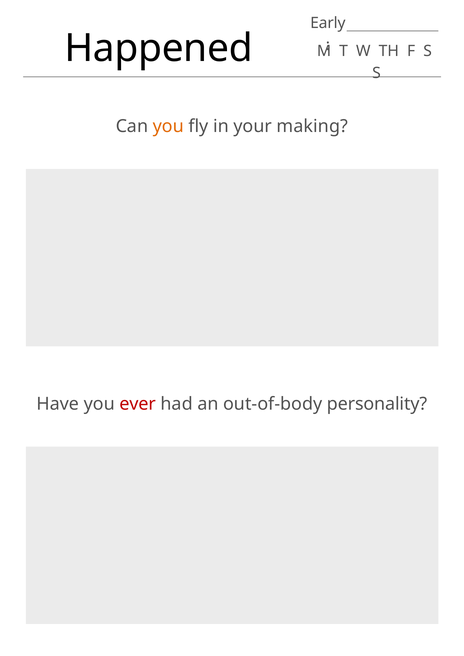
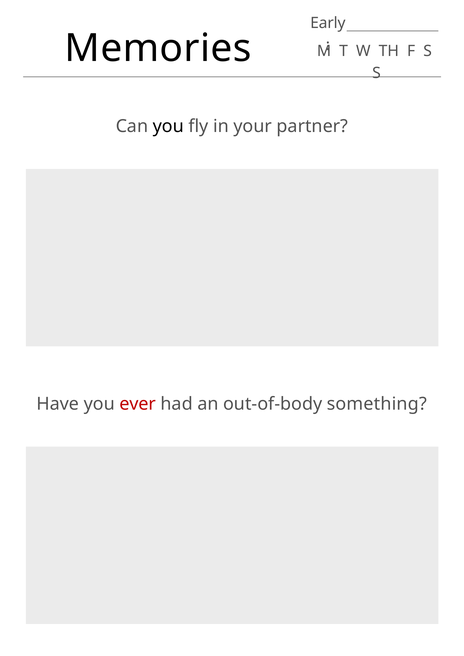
Happened: Happened -> Memories
you at (168, 126) colour: orange -> black
making: making -> partner
personality: personality -> something
